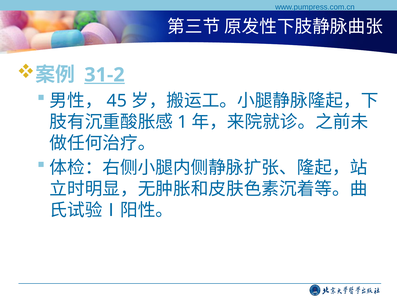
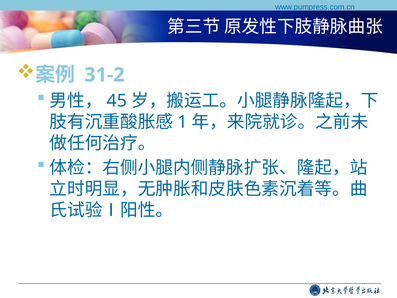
31-2 underline: present -> none
